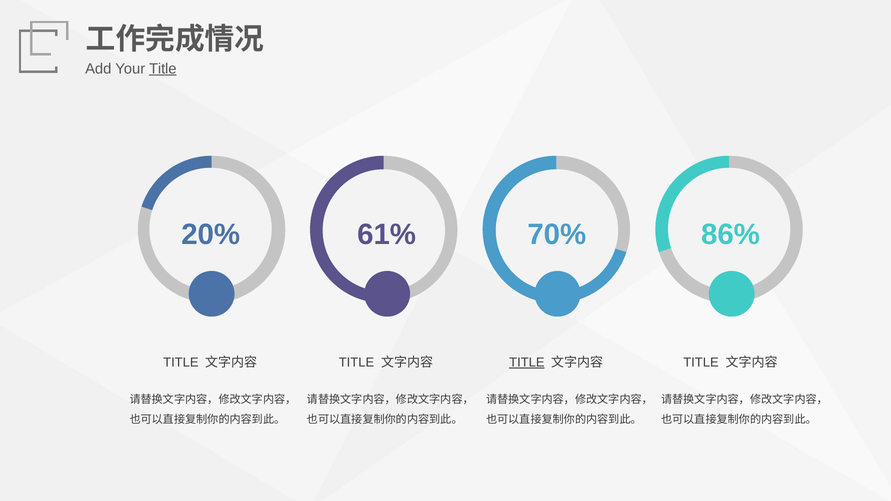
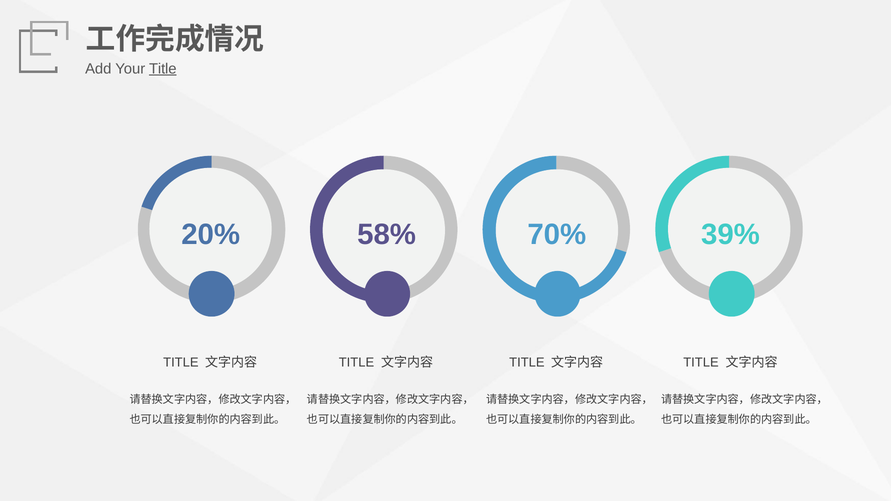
61%: 61% -> 58%
86%: 86% -> 39%
TITLE at (527, 363) underline: present -> none
